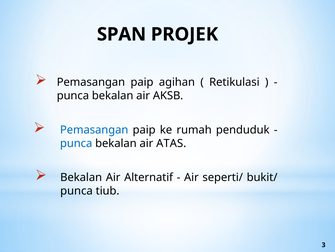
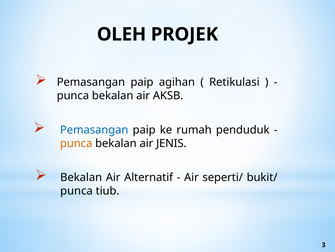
SPAN: SPAN -> OLEH
punca at (76, 143) colour: blue -> orange
ATAS: ATAS -> JENIS
